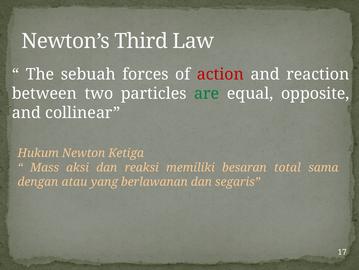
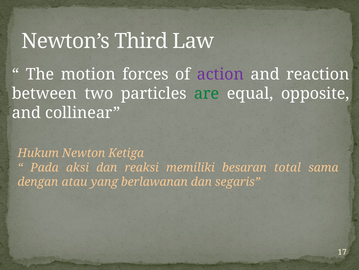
sebuah: sebuah -> motion
action colour: red -> purple
Mass: Mass -> Pada
